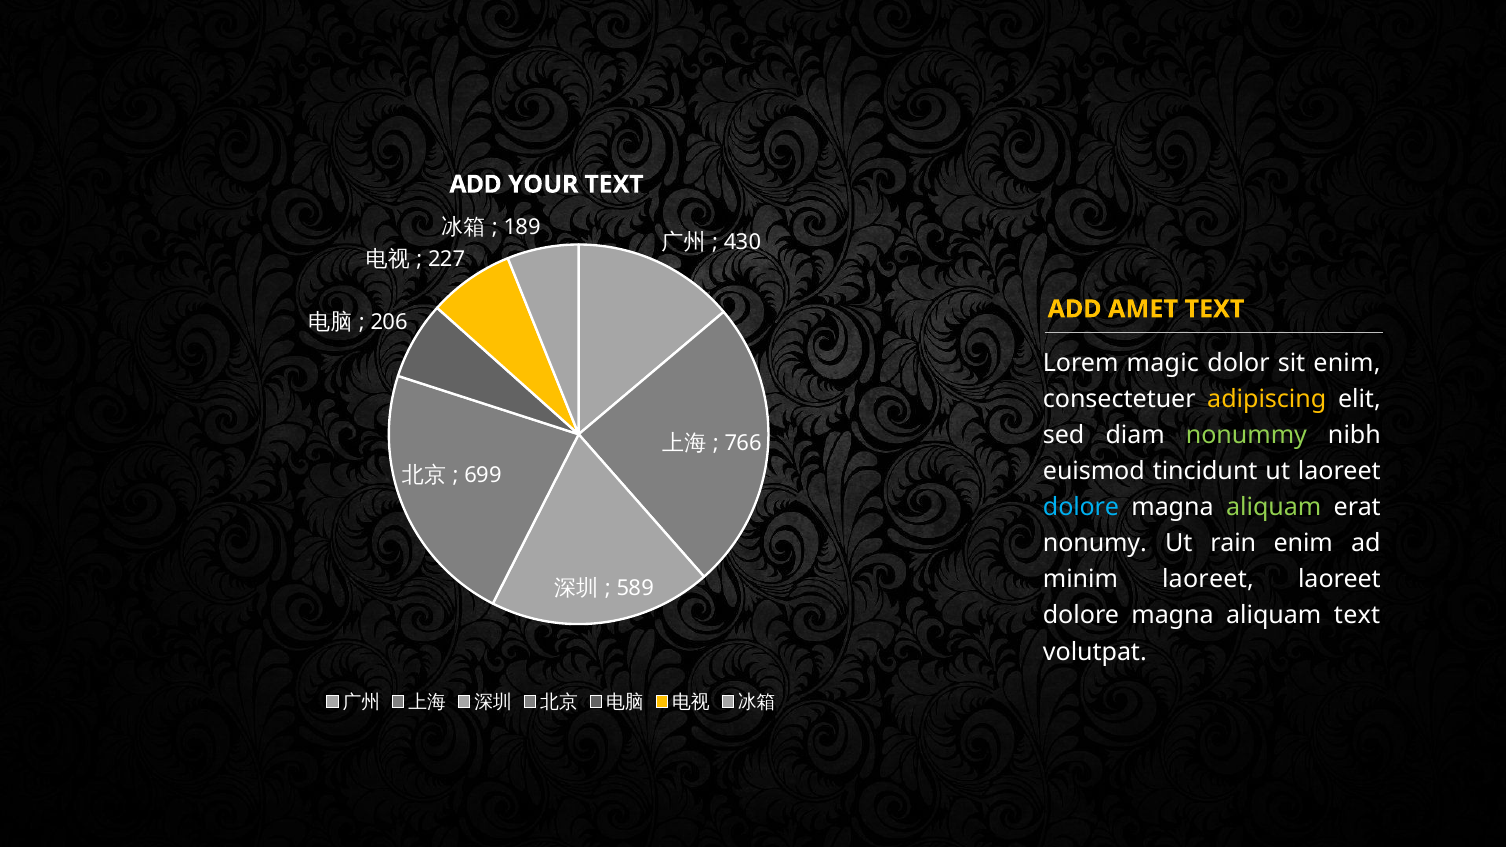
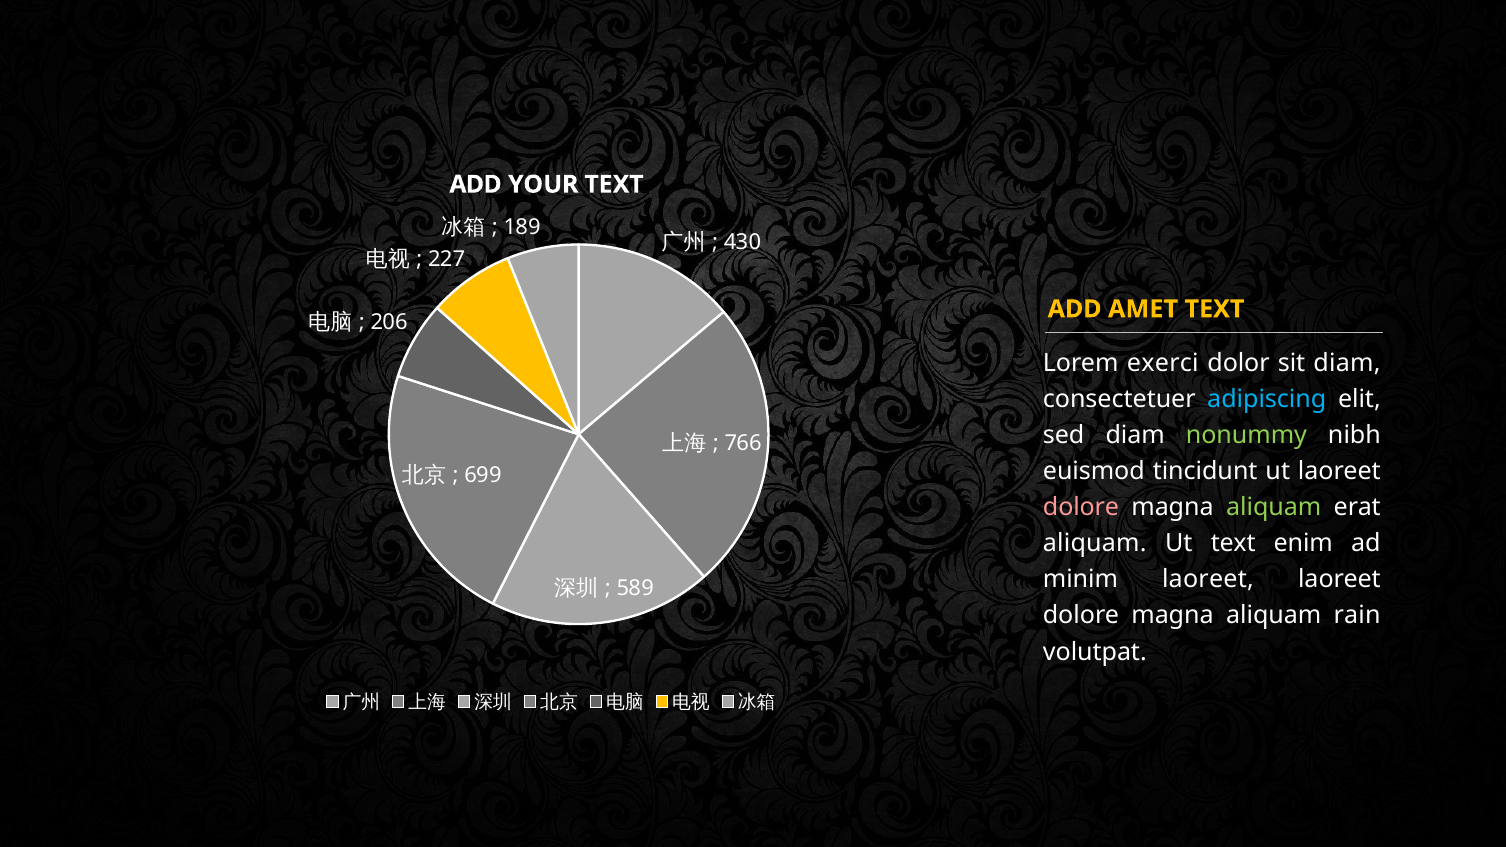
magic: magic -> exerci
sit enim: enim -> diam
adipiscing colour: yellow -> light blue
dolore at (1081, 507) colour: light blue -> pink
nonumy at (1095, 544): nonumy -> aliquam
Ut rain: rain -> text
aliquam text: text -> rain
